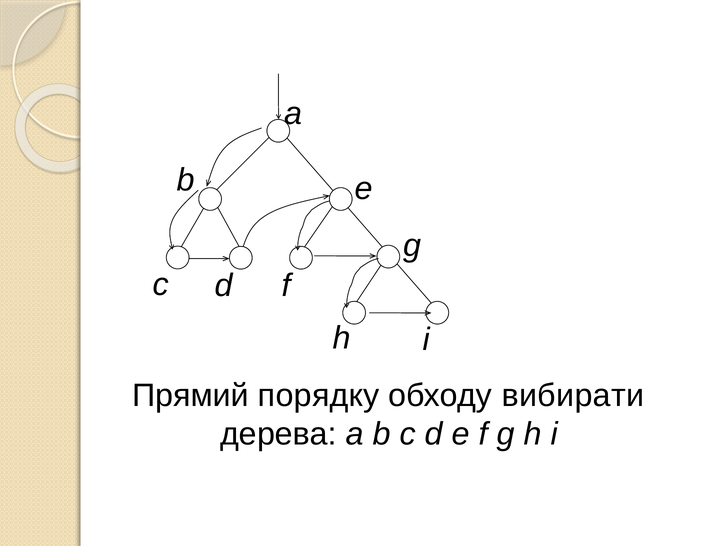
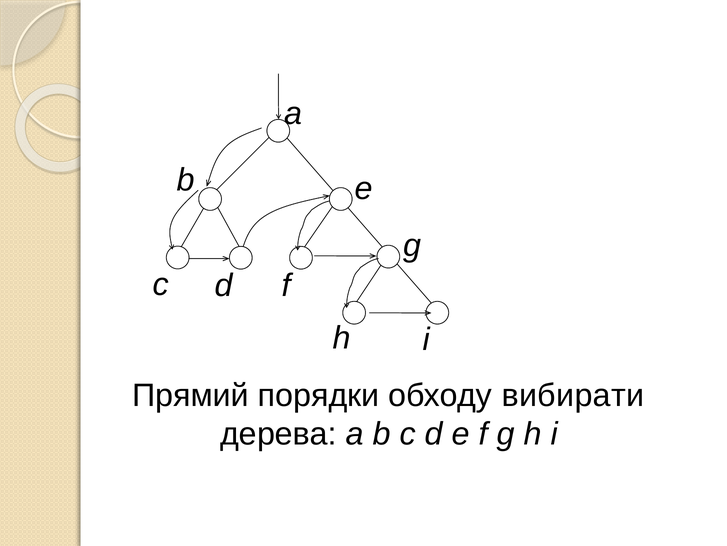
порядку: порядку -> порядки
